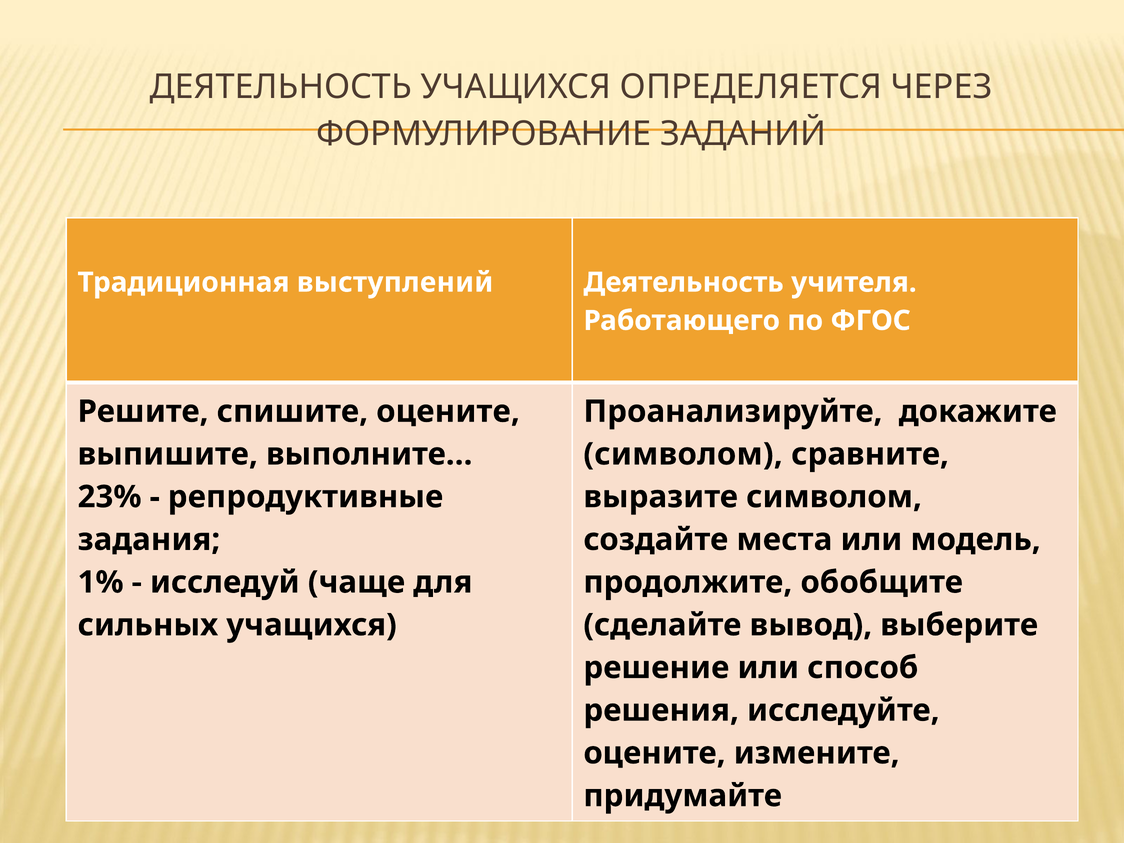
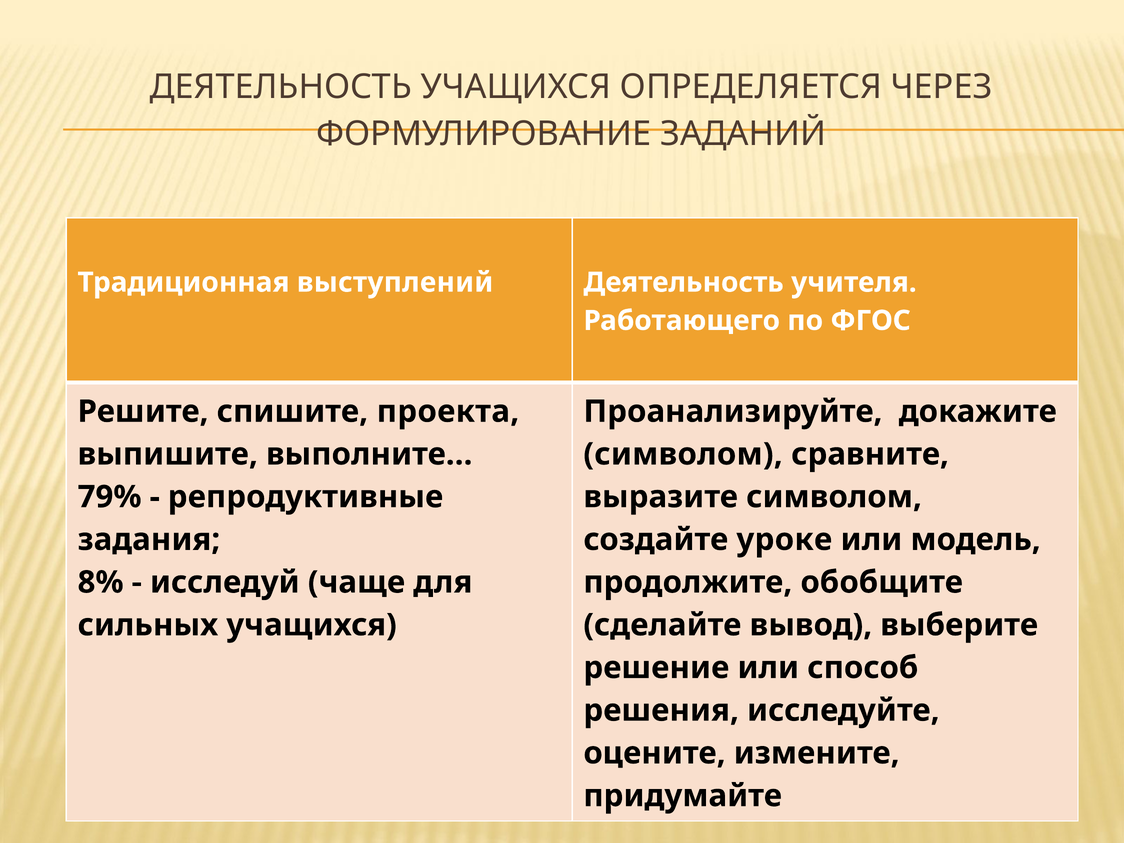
спишите оцените: оцените -> проекта
23%: 23% -> 79%
места: места -> уроке
1%: 1% -> 8%
